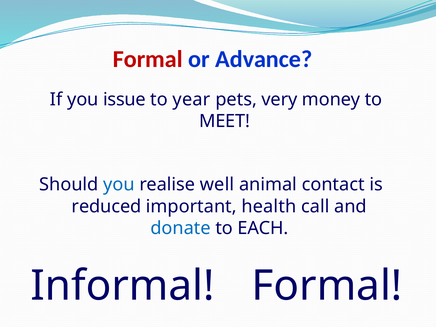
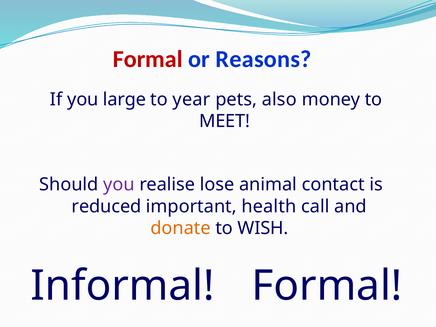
Advance: Advance -> Reasons
issue: issue -> large
very: very -> also
you at (119, 185) colour: blue -> purple
well: well -> lose
donate colour: blue -> orange
EACH: EACH -> WISH
